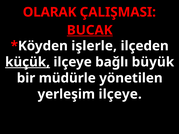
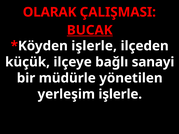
küçük underline: present -> none
büyük: büyük -> sanayi
yerleşim ilçeye: ilçeye -> işlerle
